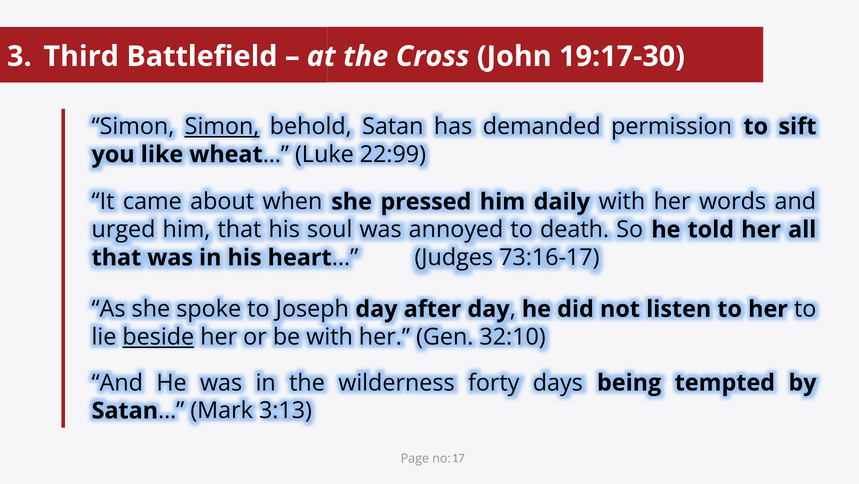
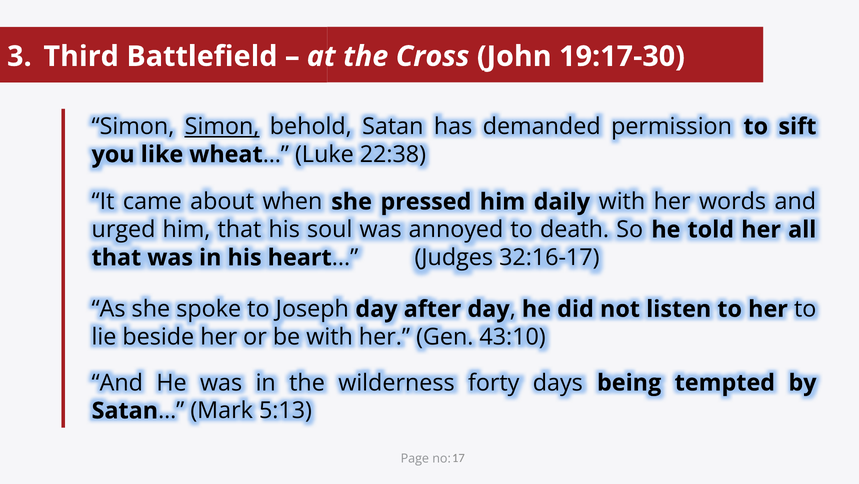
22:99: 22:99 -> 22:38
73:16-17: 73:16-17 -> 32:16-17
beside underline: present -> none
32:10: 32:10 -> 43:10
3:13: 3:13 -> 5:13
